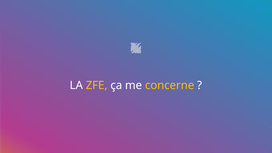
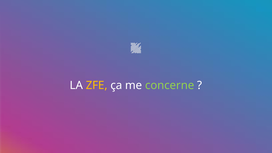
concerne colour: yellow -> light green
